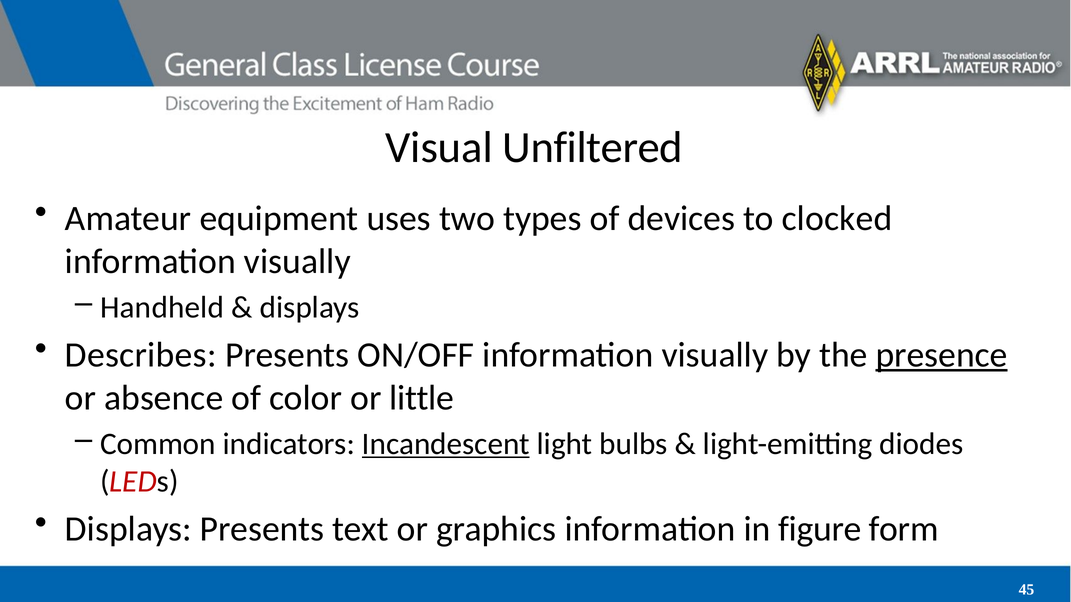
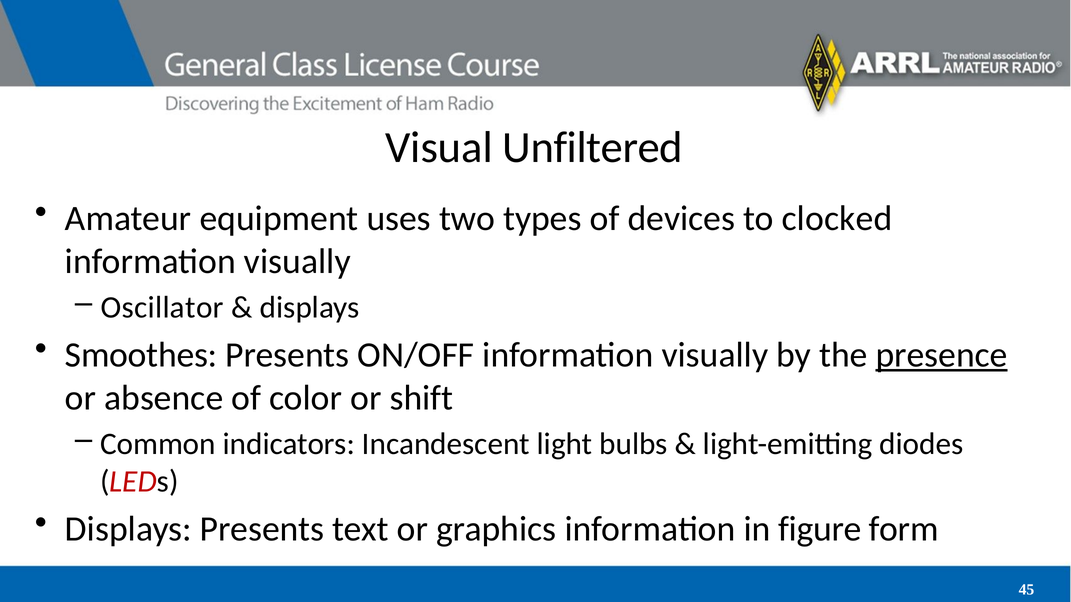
Handheld: Handheld -> Oscillator
Describes: Describes -> Smoothes
little: little -> shift
Incandescent underline: present -> none
